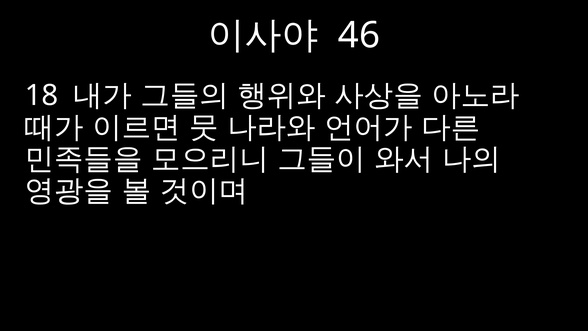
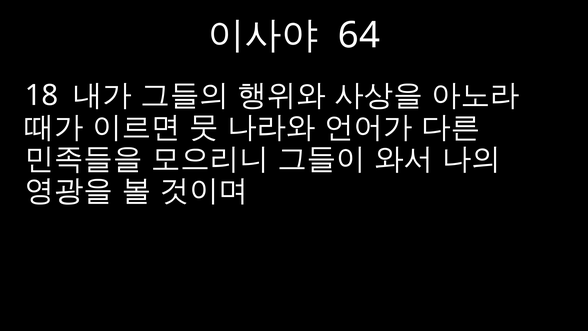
46: 46 -> 64
